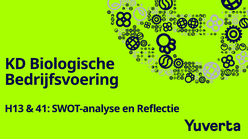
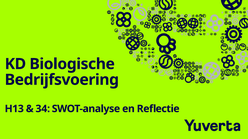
41: 41 -> 34
